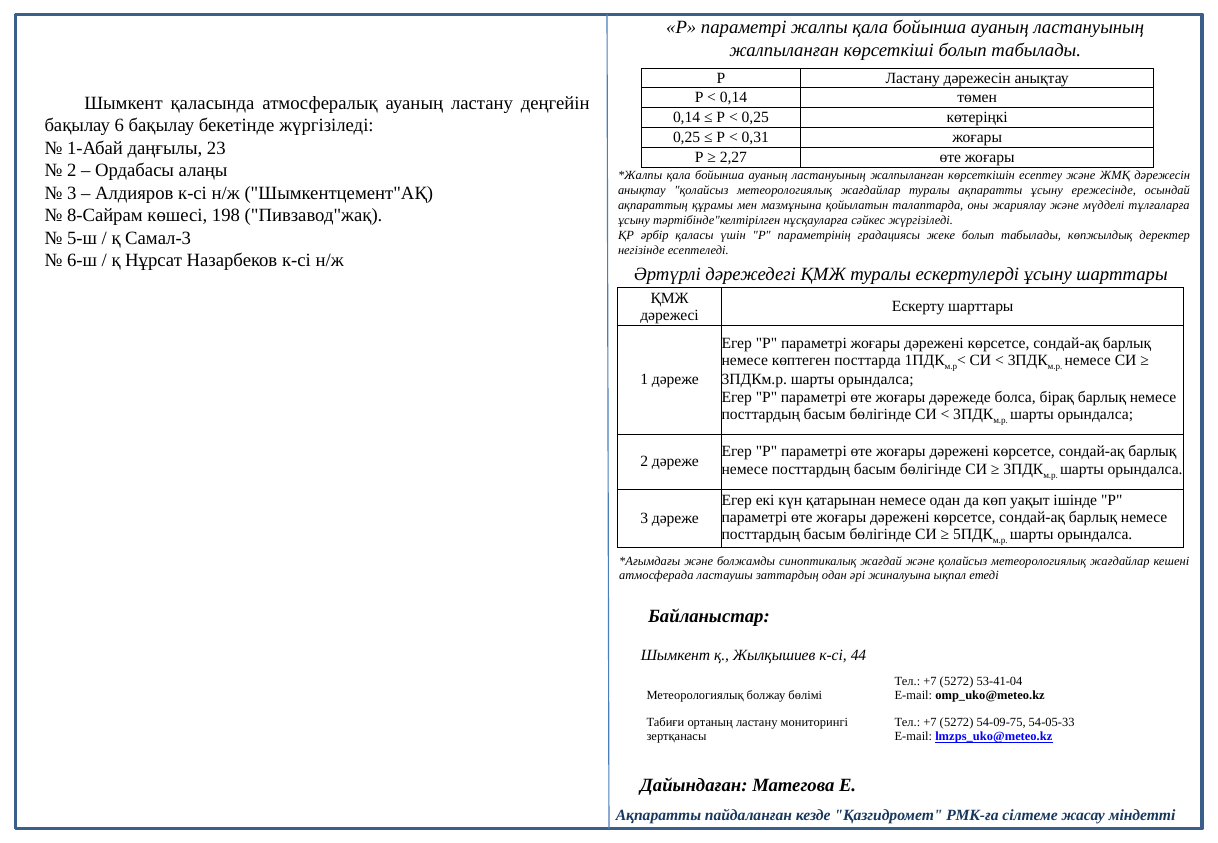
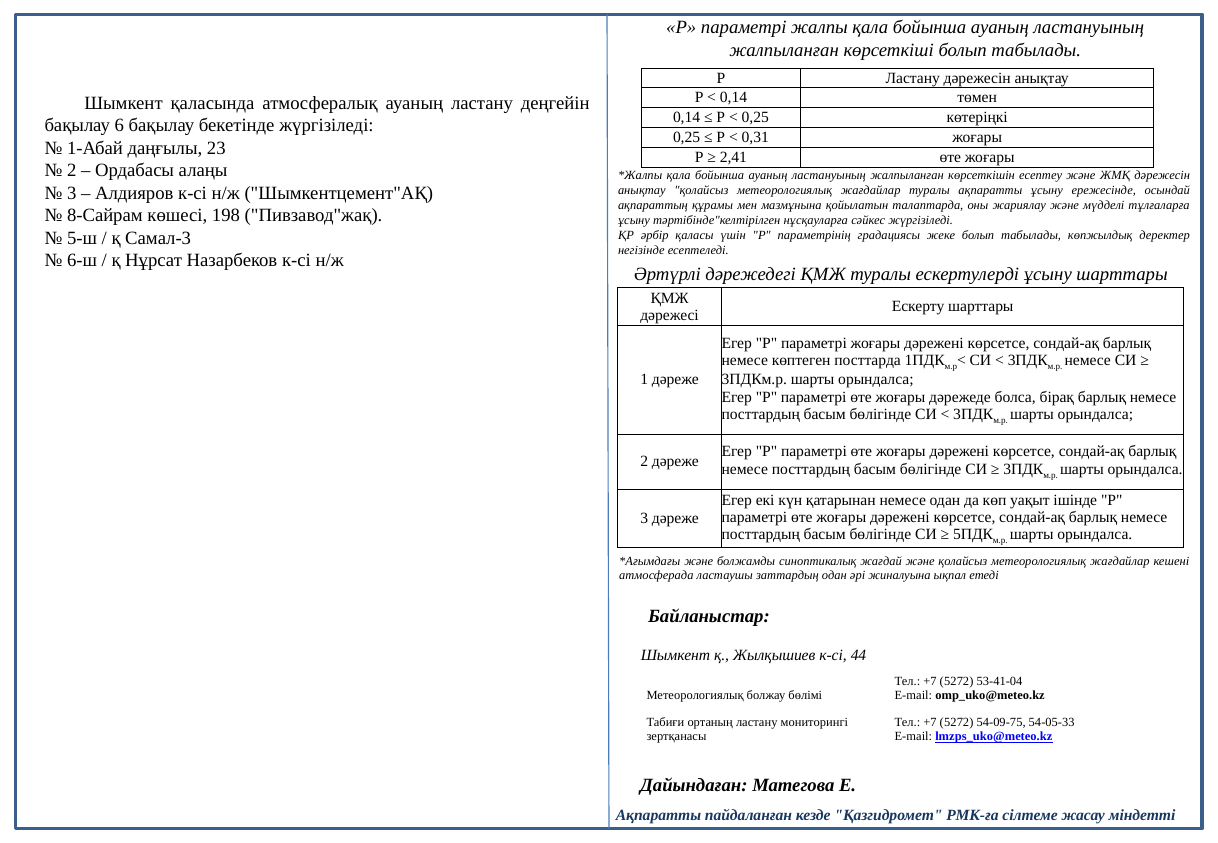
2,27: 2,27 -> 2,41
